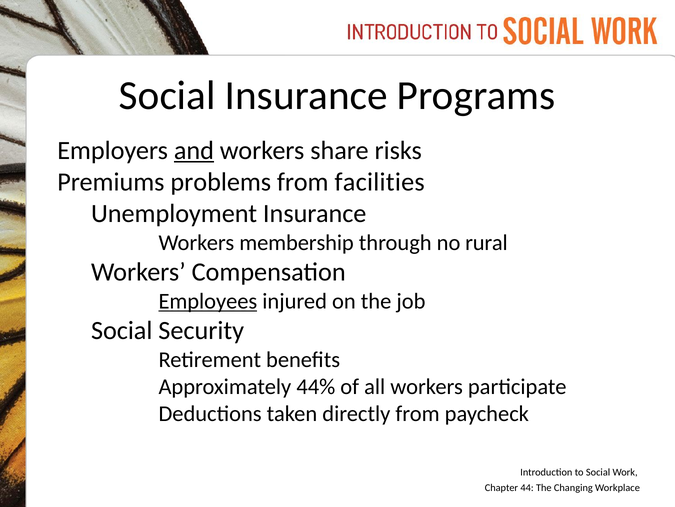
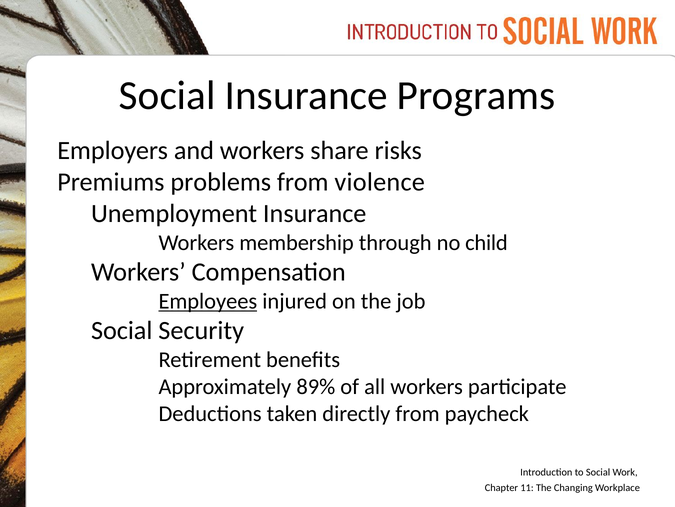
and underline: present -> none
facilities: facilities -> violence
rural: rural -> child
44%: 44% -> 89%
44: 44 -> 11
